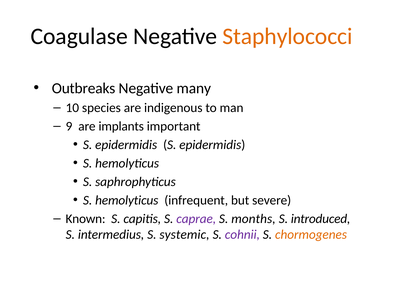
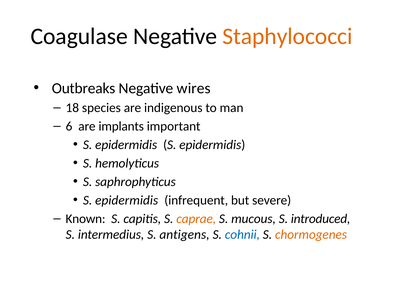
many: many -> wires
10: 10 -> 18
9: 9 -> 6
hemolyticus at (127, 200): hemolyticus -> epidermidis
caprae colour: purple -> orange
months: months -> mucous
systemic: systemic -> antigens
cohnii colour: purple -> blue
